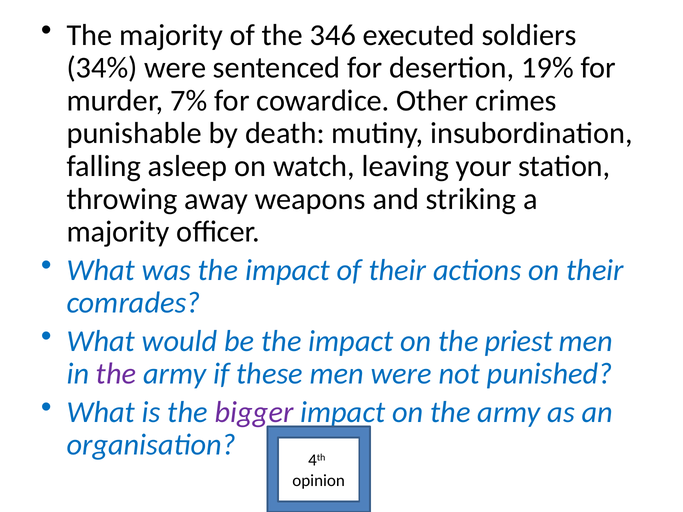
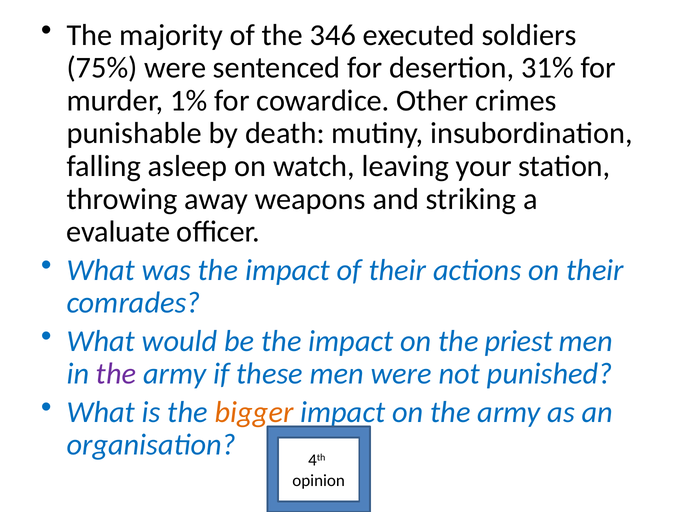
34%: 34% -> 75%
19%: 19% -> 31%
7%: 7% -> 1%
majority at (118, 232): majority -> evaluate
bigger colour: purple -> orange
